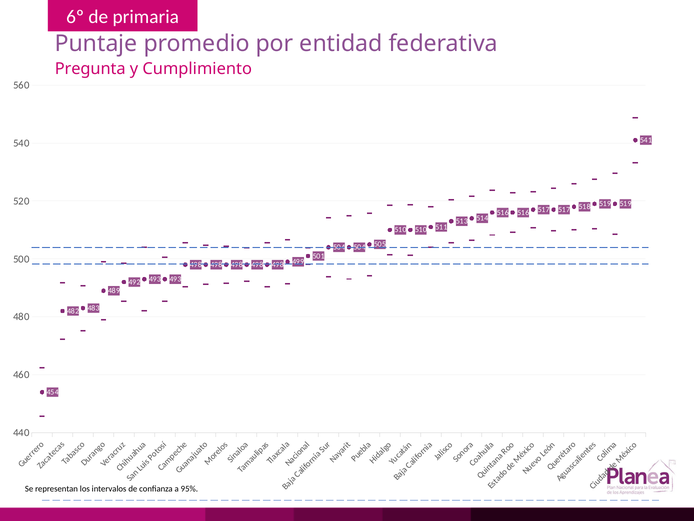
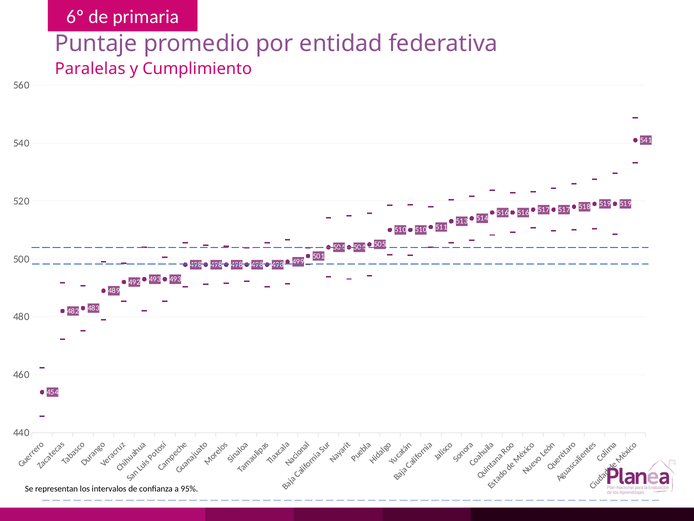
Pregunta: Pregunta -> Paralelas
